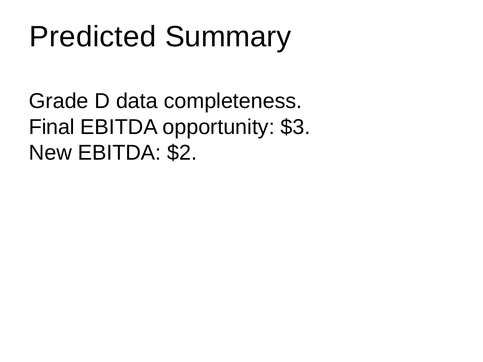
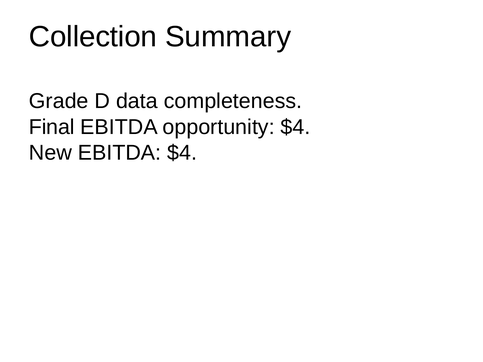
Predicted: Predicted -> Collection
opportunity $3: $3 -> $4
EBITDA $2: $2 -> $4
